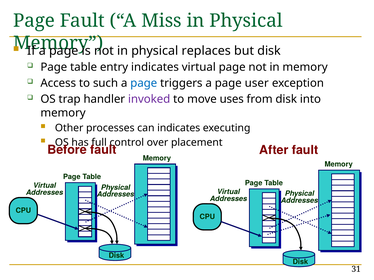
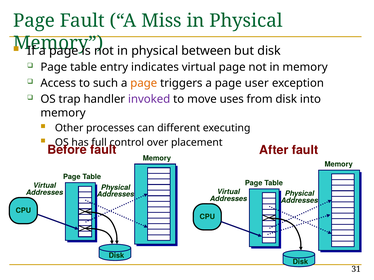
replaces: replaces -> between
page at (144, 83) colour: blue -> orange
can indicates: indicates -> different
